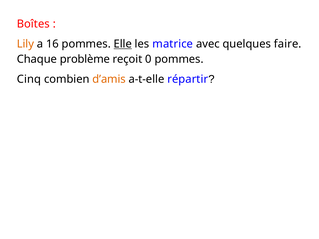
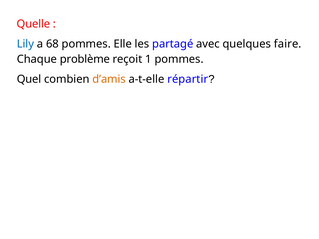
Boîtes: Boîtes -> Quelle
Lily colour: orange -> blue
16: 16 -> 68
Elle underline: present -> none
matrice: matrice -> partagé
0: 0 -> 1
Cinq: Cinq -> Quel
